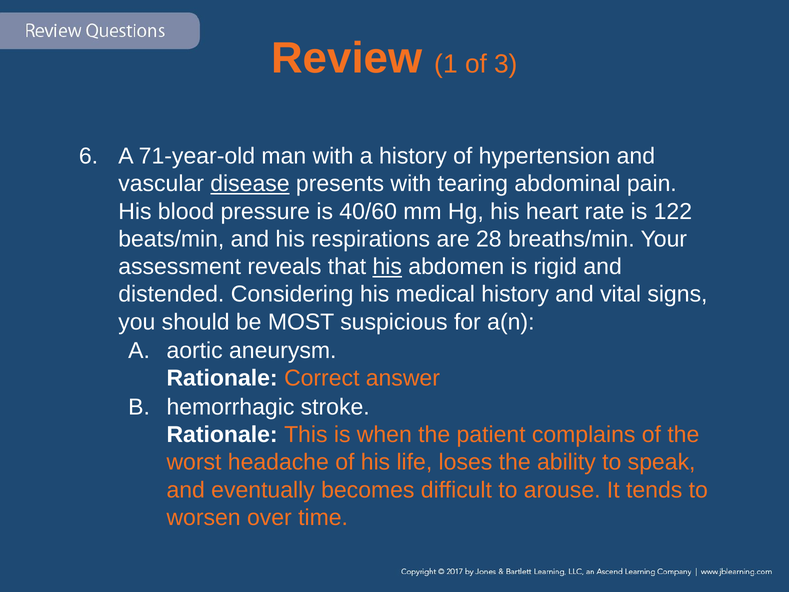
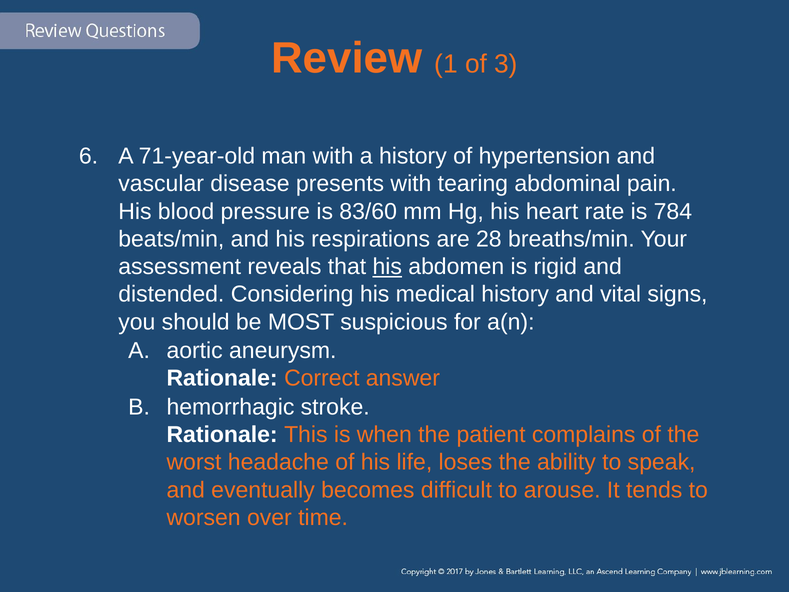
disease underline: present -> none
40/60: 40/60 -> 83/60
122: 122 -> 784
